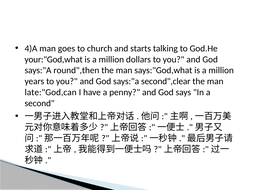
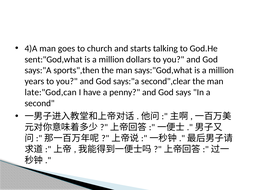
your:"God,what: your:"God,what -> sent:"God,what
round",then: round",then -> sports",then
